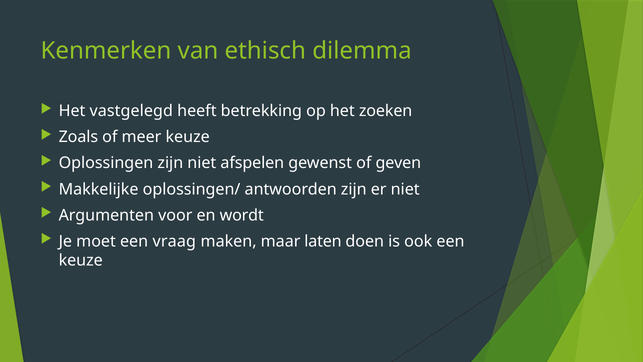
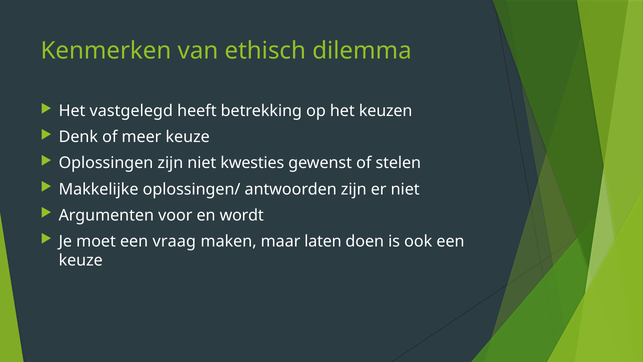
zoeken: zoeken -> keuzen
Zoals: Zoals -> Denk
afspelen: afspelen -> kwesties
geven: geven -> stelen
